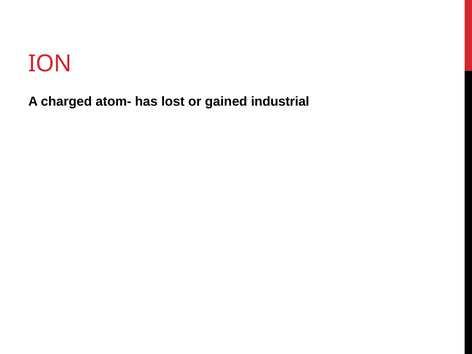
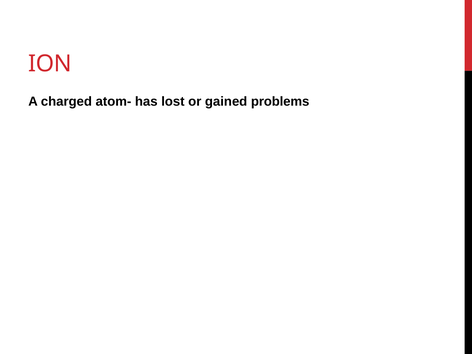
industrial: industrial -> problems
